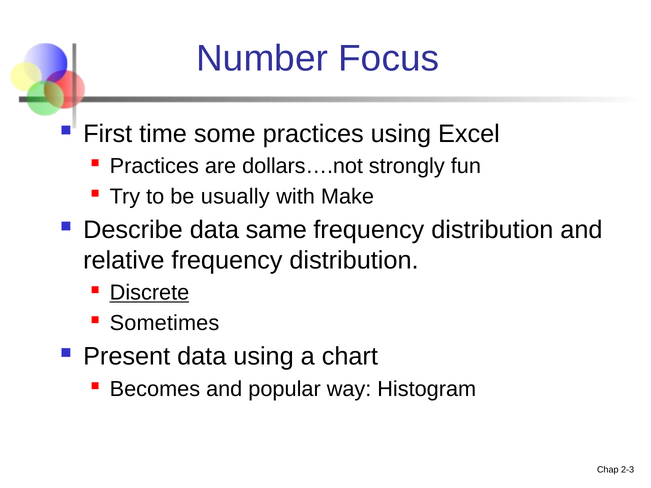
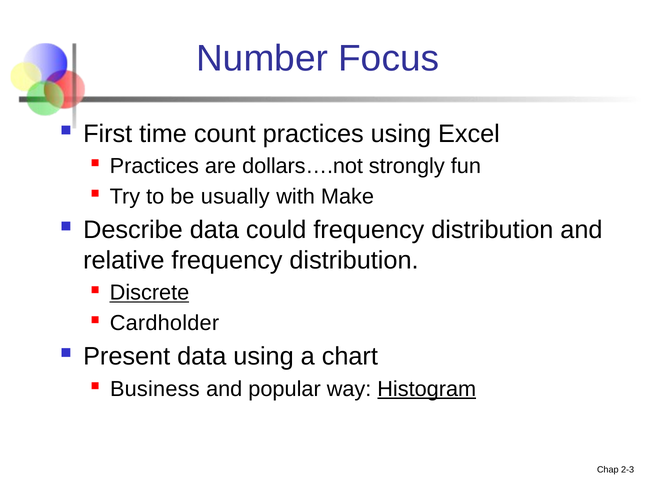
some: some -> count
same: same -> could
Sometimes: Sometimes -> Cardholder
Becomes: Becomes -> Business
Histogram underline: none -> present
